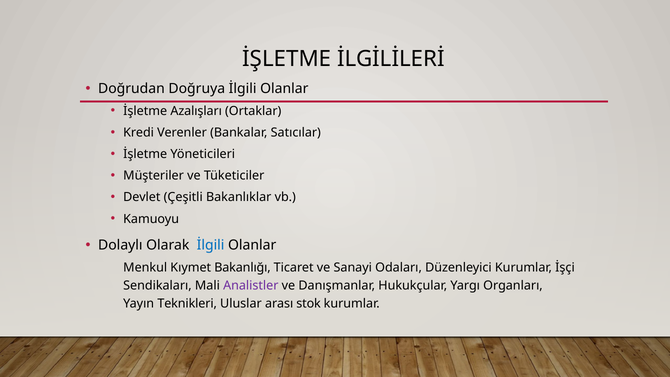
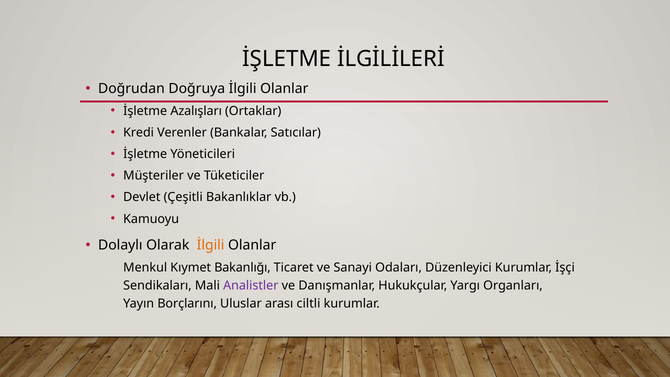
İlgili at (211, 245) colour: blue -> orange
Teknikleri: Teknikleri -> Borçlarını
stok: stok -> ciltli
